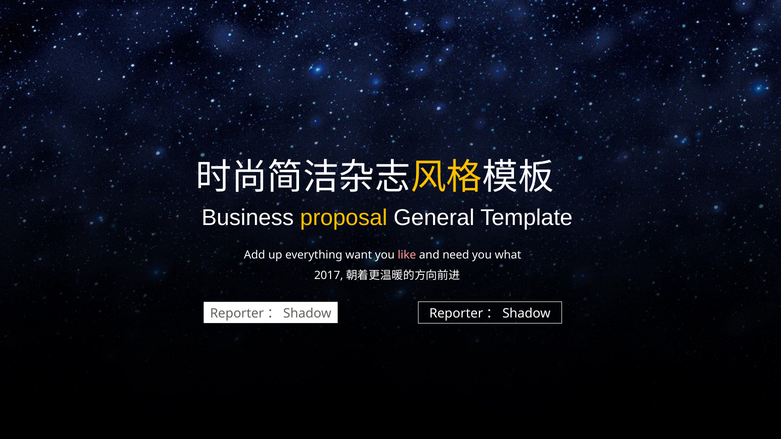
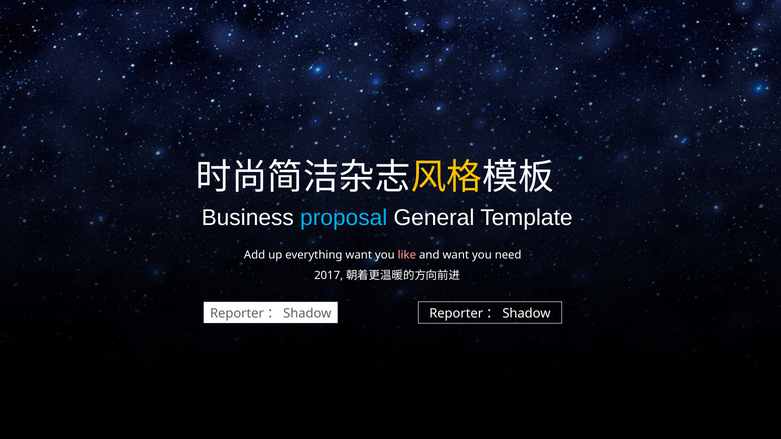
proposal colour: yellow -> light blue
and need: need -> want
what: what -> need
